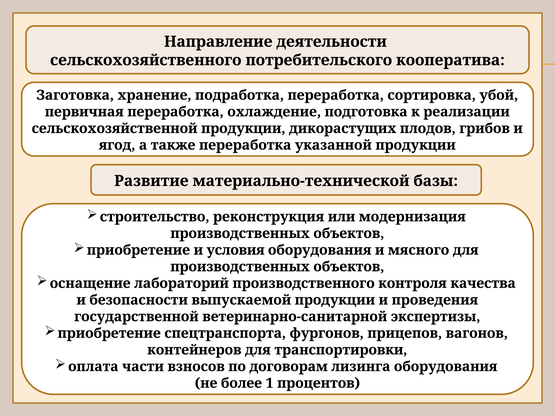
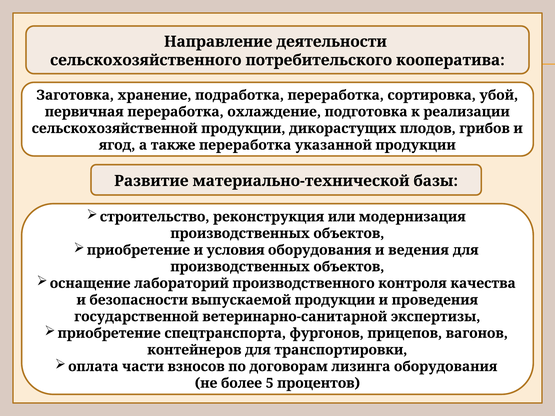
мясного: мясного -> ведения
1: 1 -> 5
